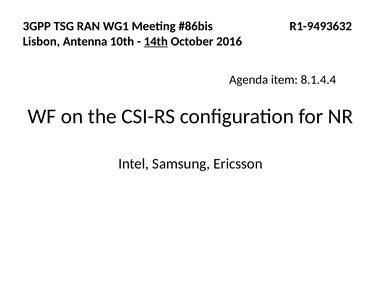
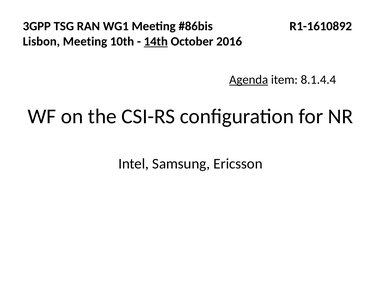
R1-9493632: R1-9493632 -> R1-1610892
Lisbon Antenna: Antenna -> Meeting
Agenda underline: none -> present
